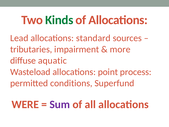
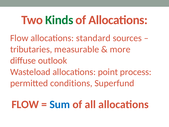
Lead at (19, 38): Lead -> Flow
impairment: impairment -> measurable
aquatic: aquatic -> outlook
WERE at (25, 104): WERE -> FLOW
Sum colour: purple -> blue
